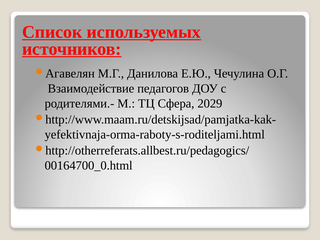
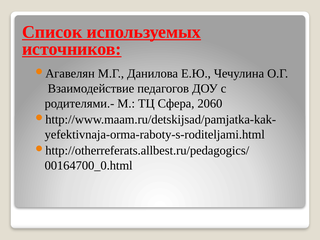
2029: 2029 -> 2060
